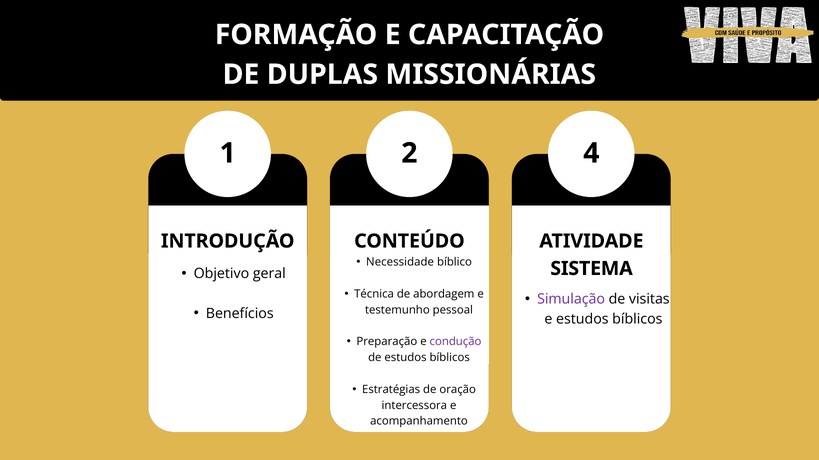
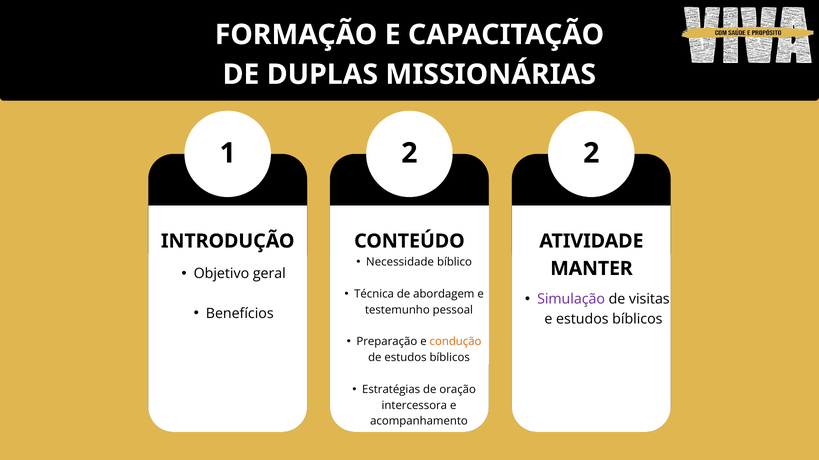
2 4: 4 -> 2
SISTEMA: SISTEMA -> MANTER
condução colour: purple -> orange
